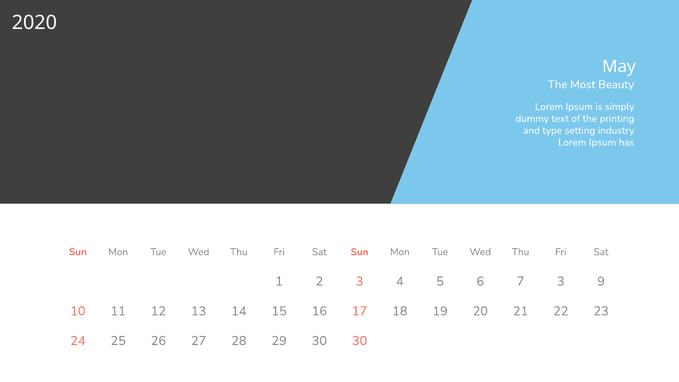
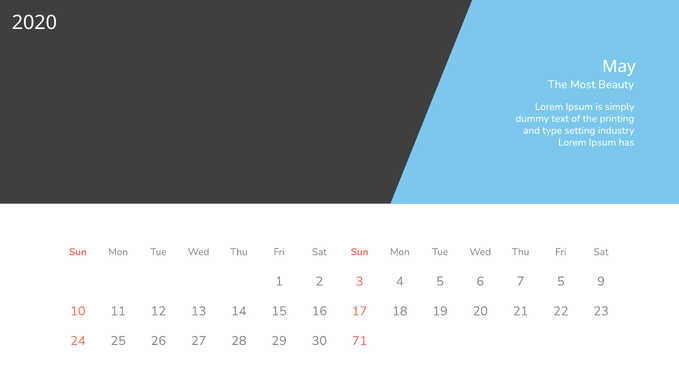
7 3: 3 -> 5
30 30: 30 -> 71
